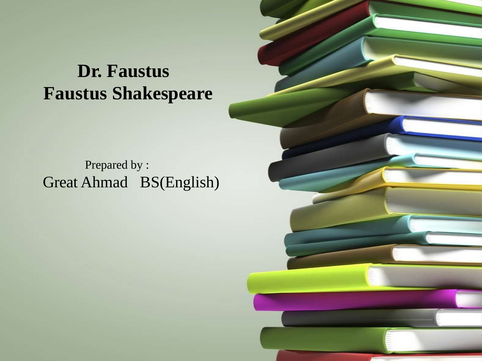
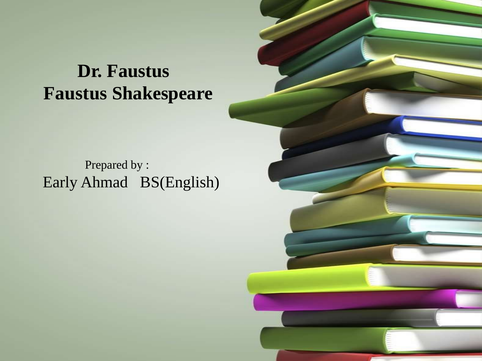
Great: Great -> Early
